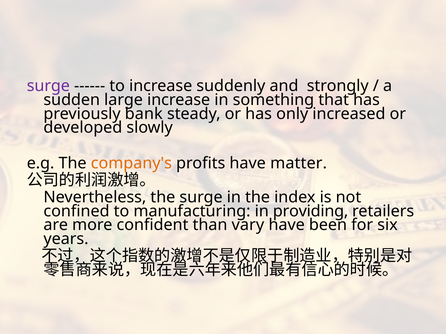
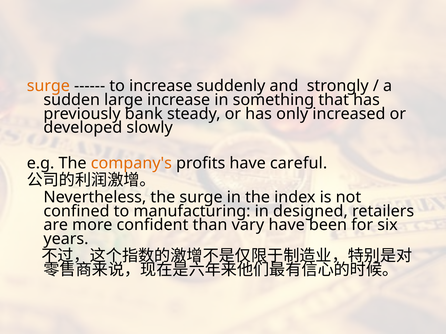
surge at (48, 86) colour: purple -> orange
matter: matter -> careful
providing: providing -> designed
